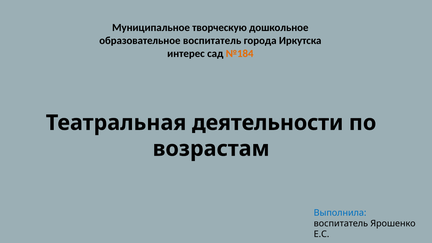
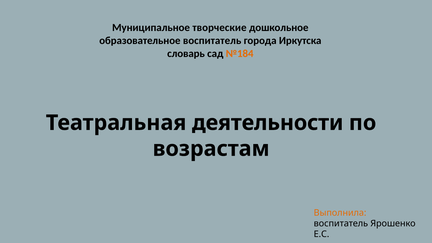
творческую: творческую -> творческие
интерес: интерес -> словарь
Выполнила colour: blue -> orange
